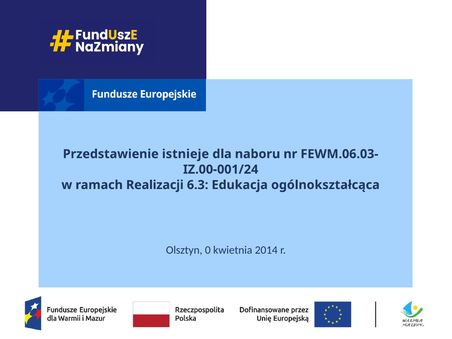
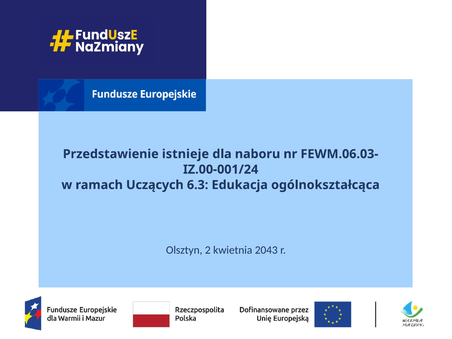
Realizacji: Realizacji -> Uczących
0: 0 -> 2
2014: 2014 -> 2043
